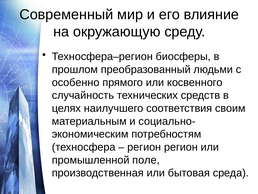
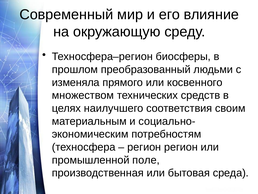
особенно: особенно -> изменяла
случайность: случайность -> множеством
